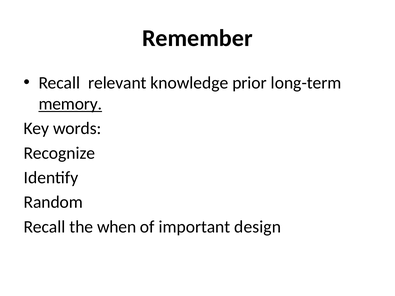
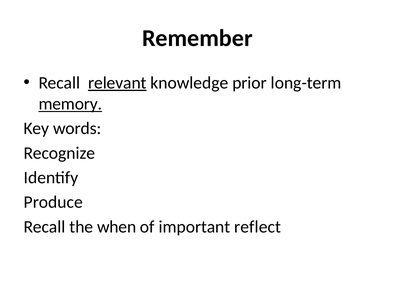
relevant underline: none -> present
Random: Random -> Produce
design: design -> reflect
